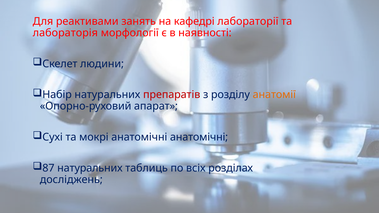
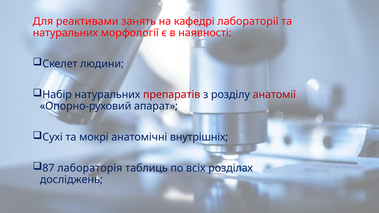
лабораторія at (65, 33): лабораторія -> натуральних
анатомії colour: orange -> red
анатомічні анатомічні: анатомічні -> внутрішніх
87 натуральних: натуральних -> лабораторія
